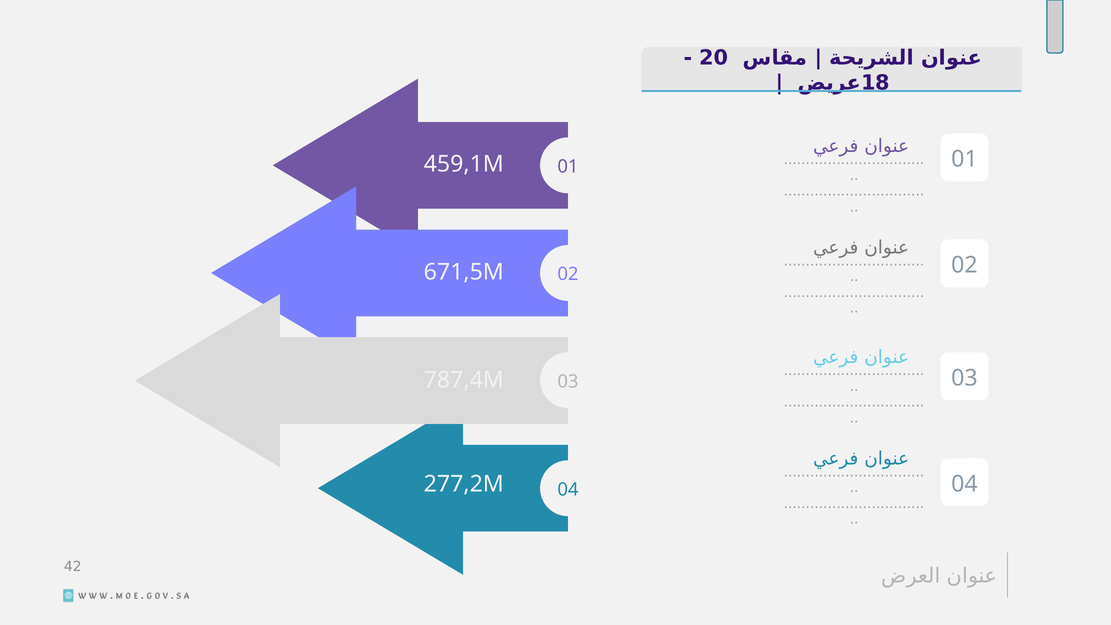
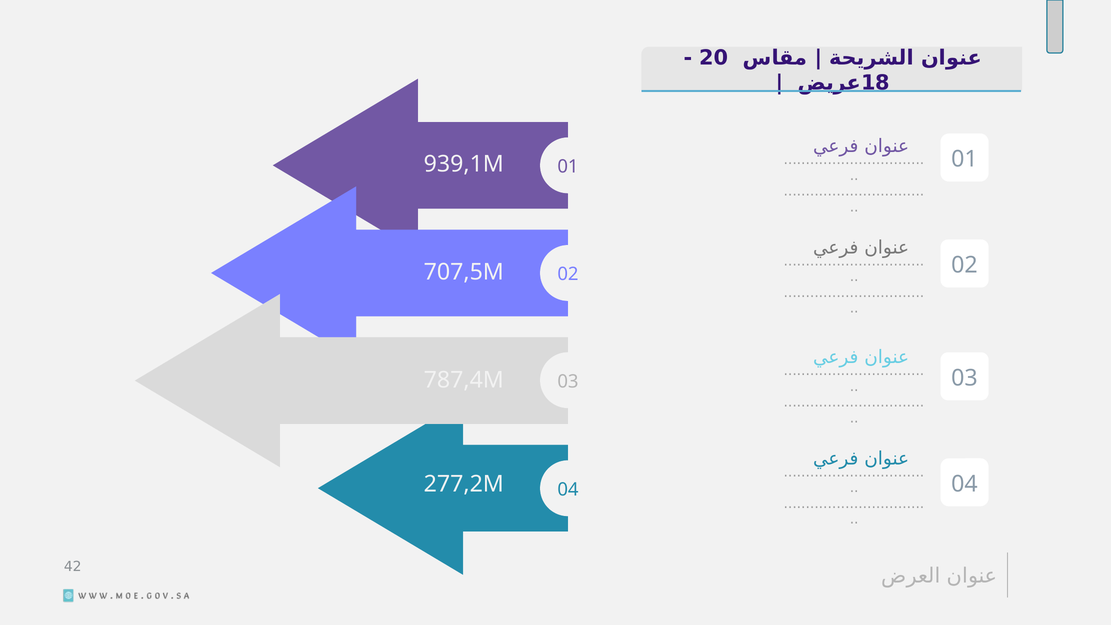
459,1M: 459,1M -> 939,1M
671,5M: 671,5M -> 707,5M
